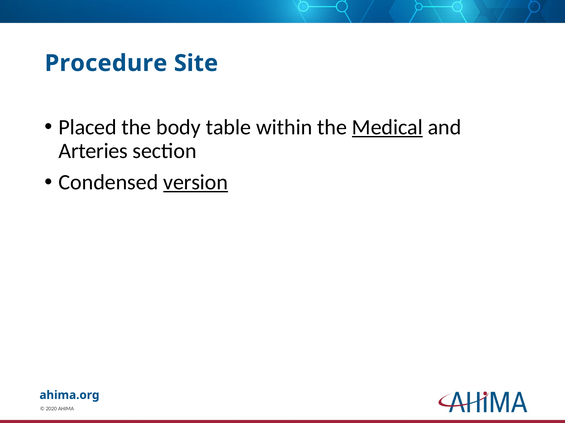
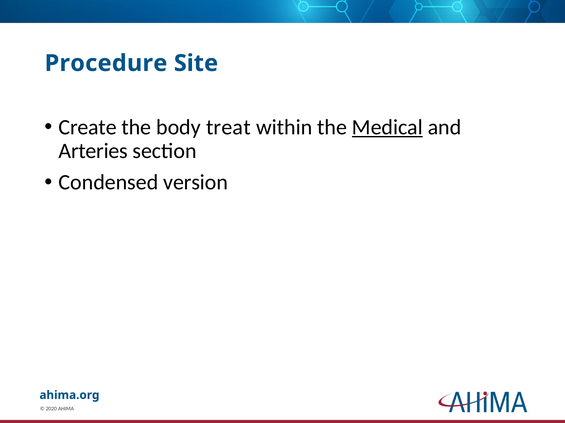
Placed: Placed -> Create
table: table -> treat
version underline: present -> none
